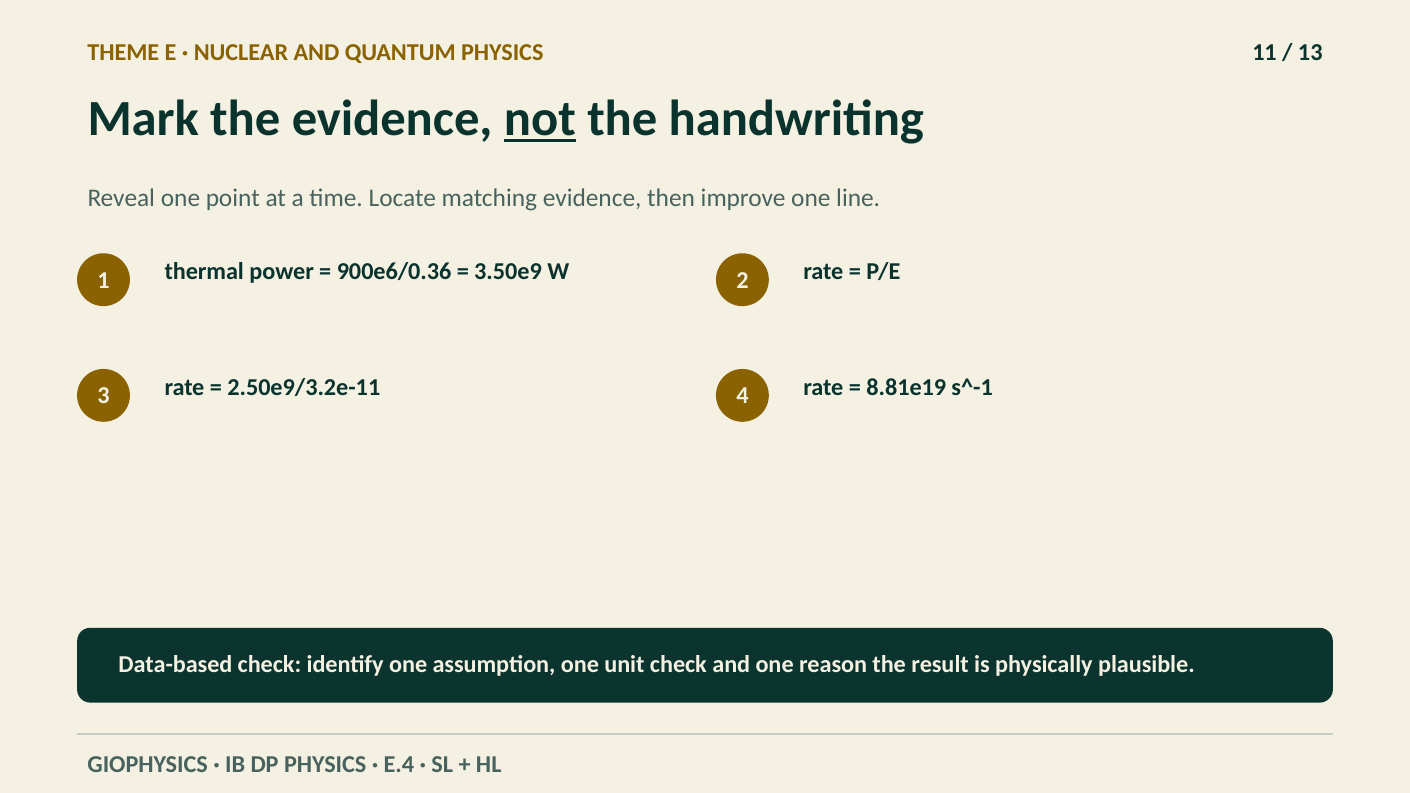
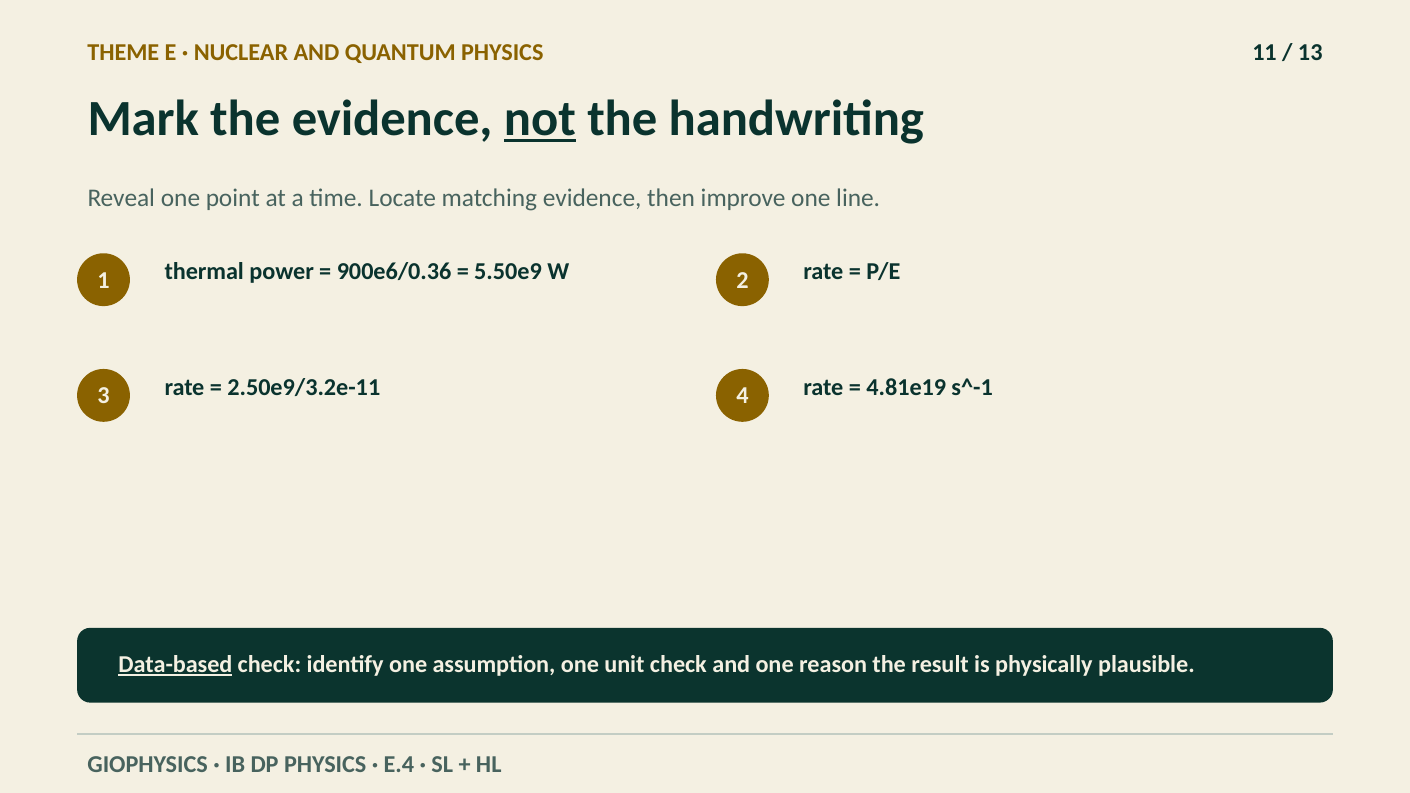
3.50e9: 3.50e9 -> 5.50e9
8.81e19: 8.81e19 -> 4.81e19
Data-based underline: none -> present
